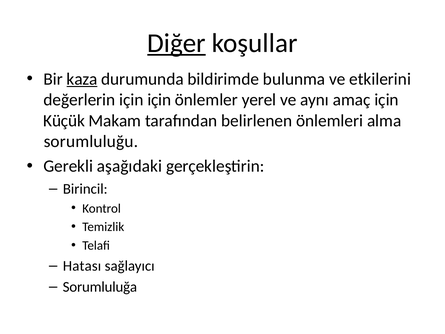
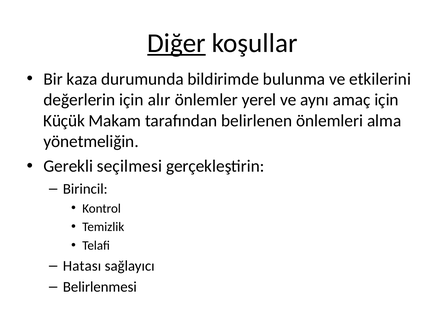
kaza underline: present -> none
için için: için -> alır
sorumluluğu: sorumluluğu -> yönetmeliğin
aşağıdaki: aşağıdaki -> seçilmesi
Sorumluluğa: Sorumluluğa -> Belirlenmesi
